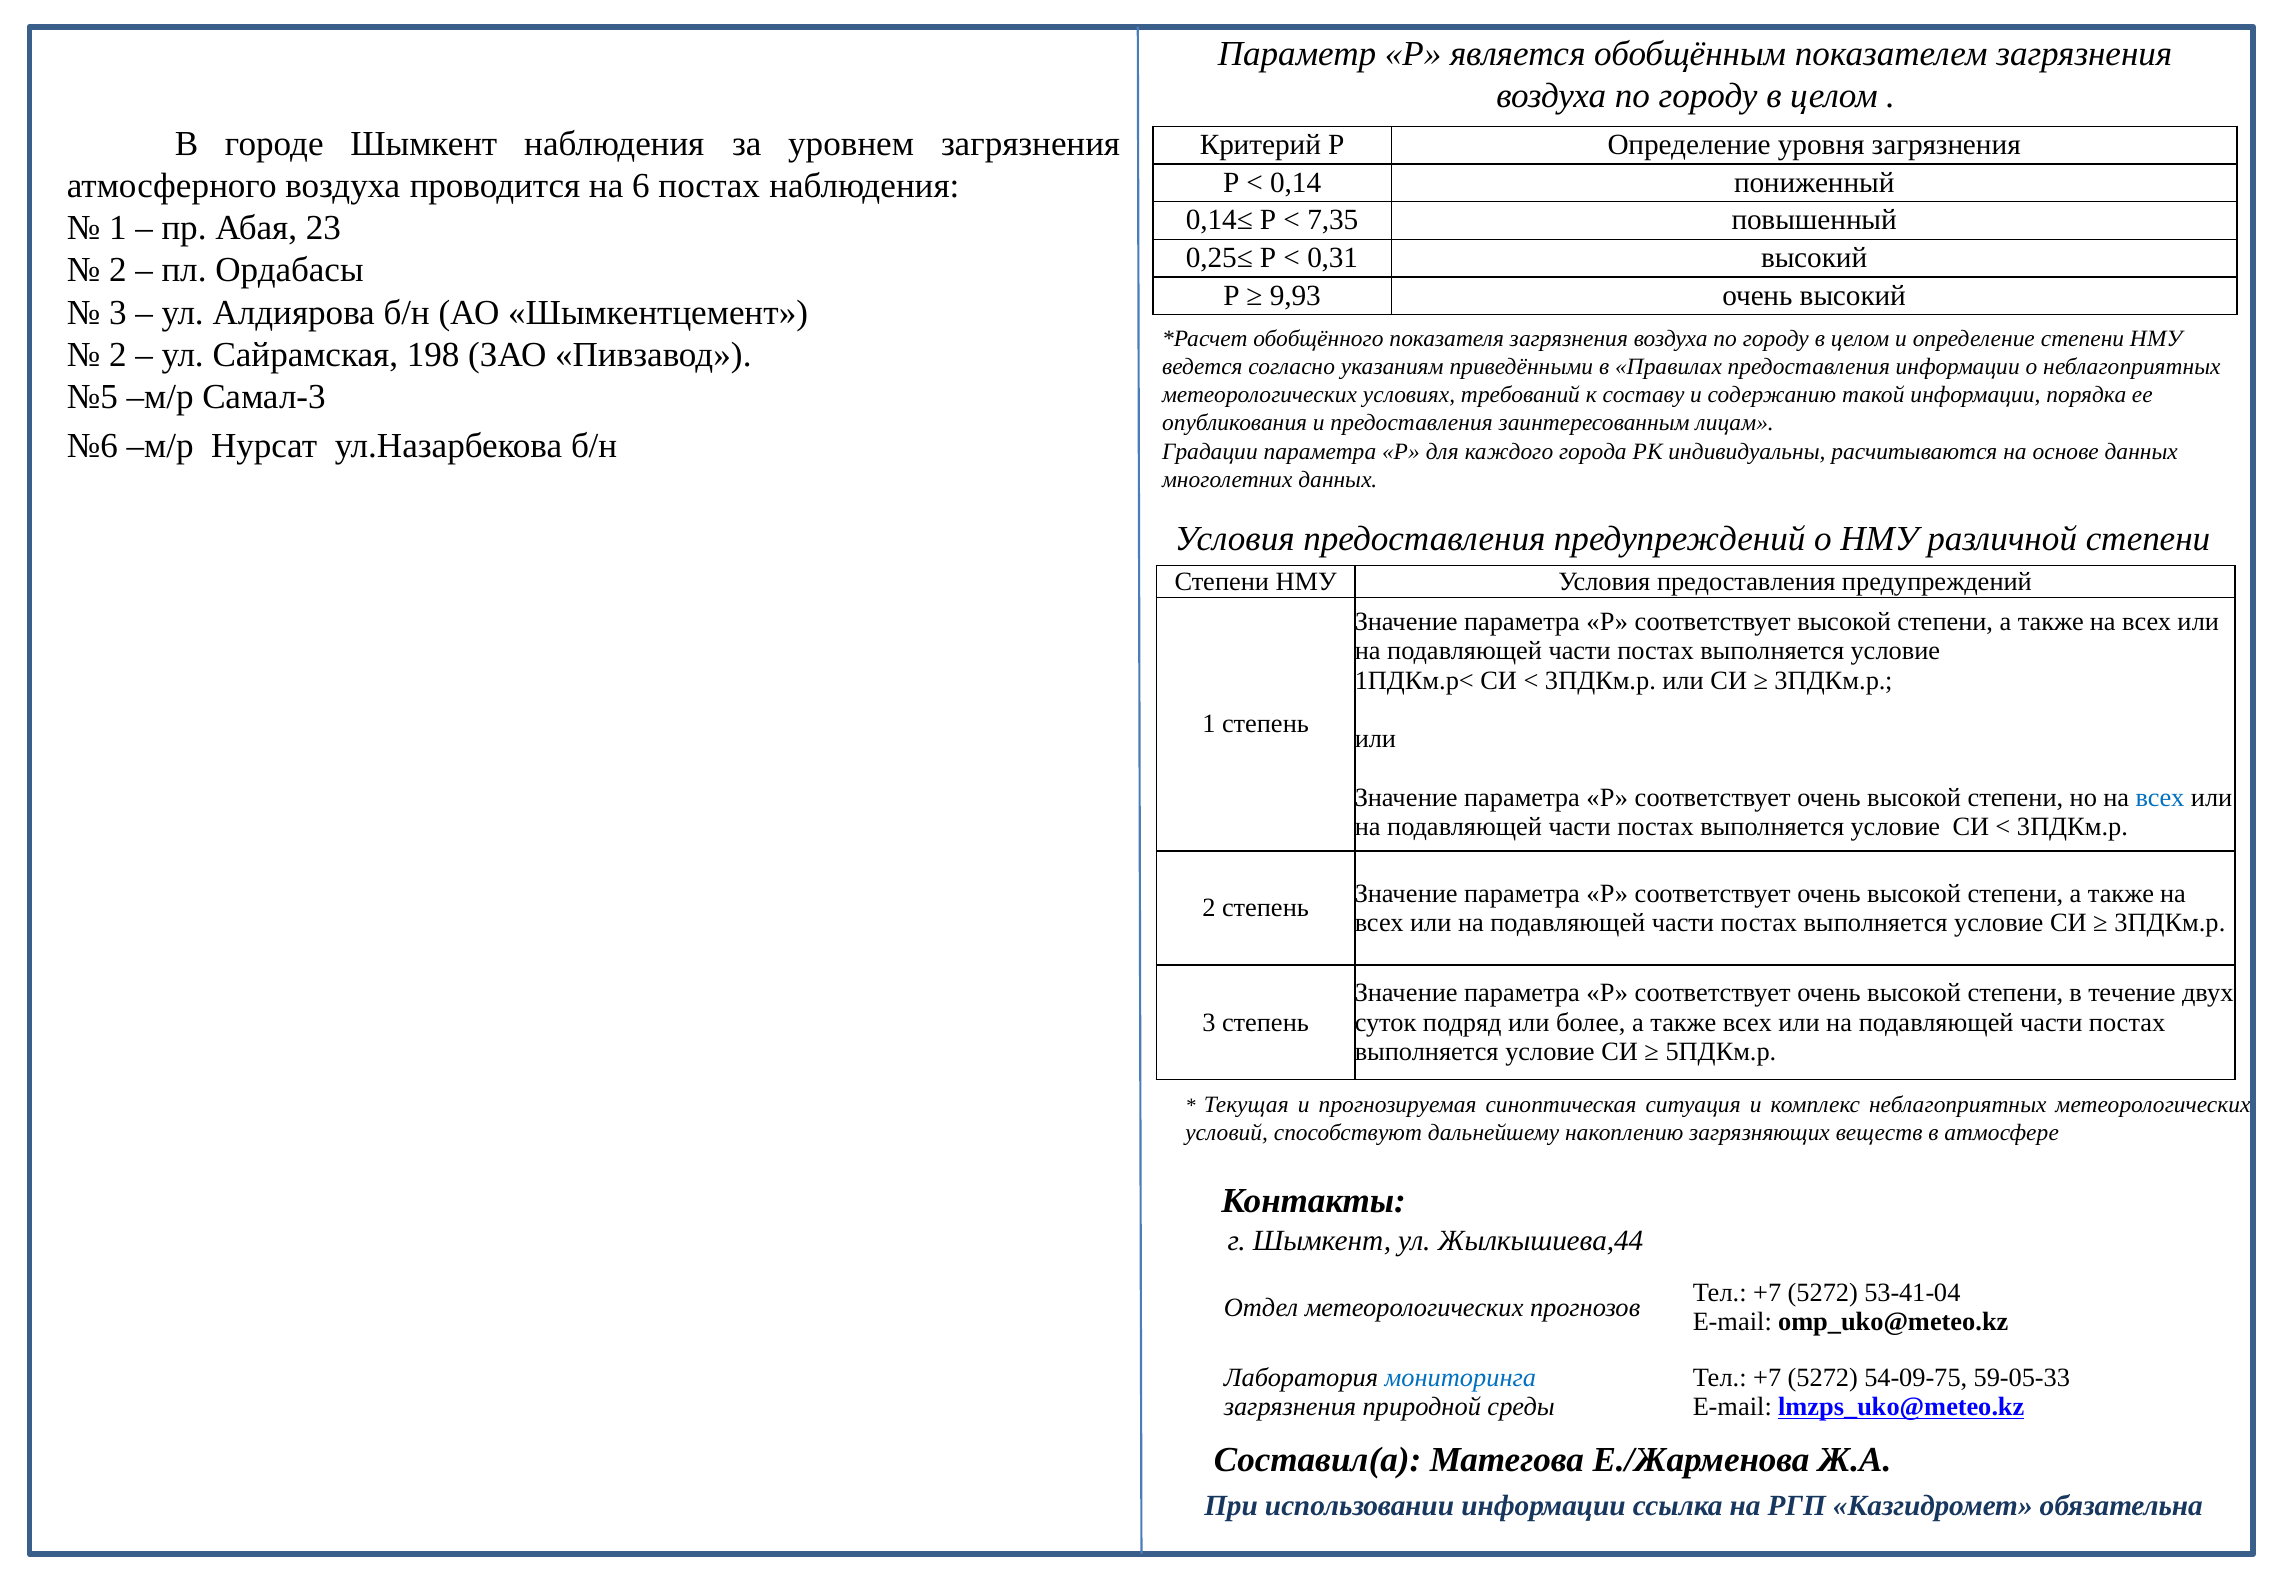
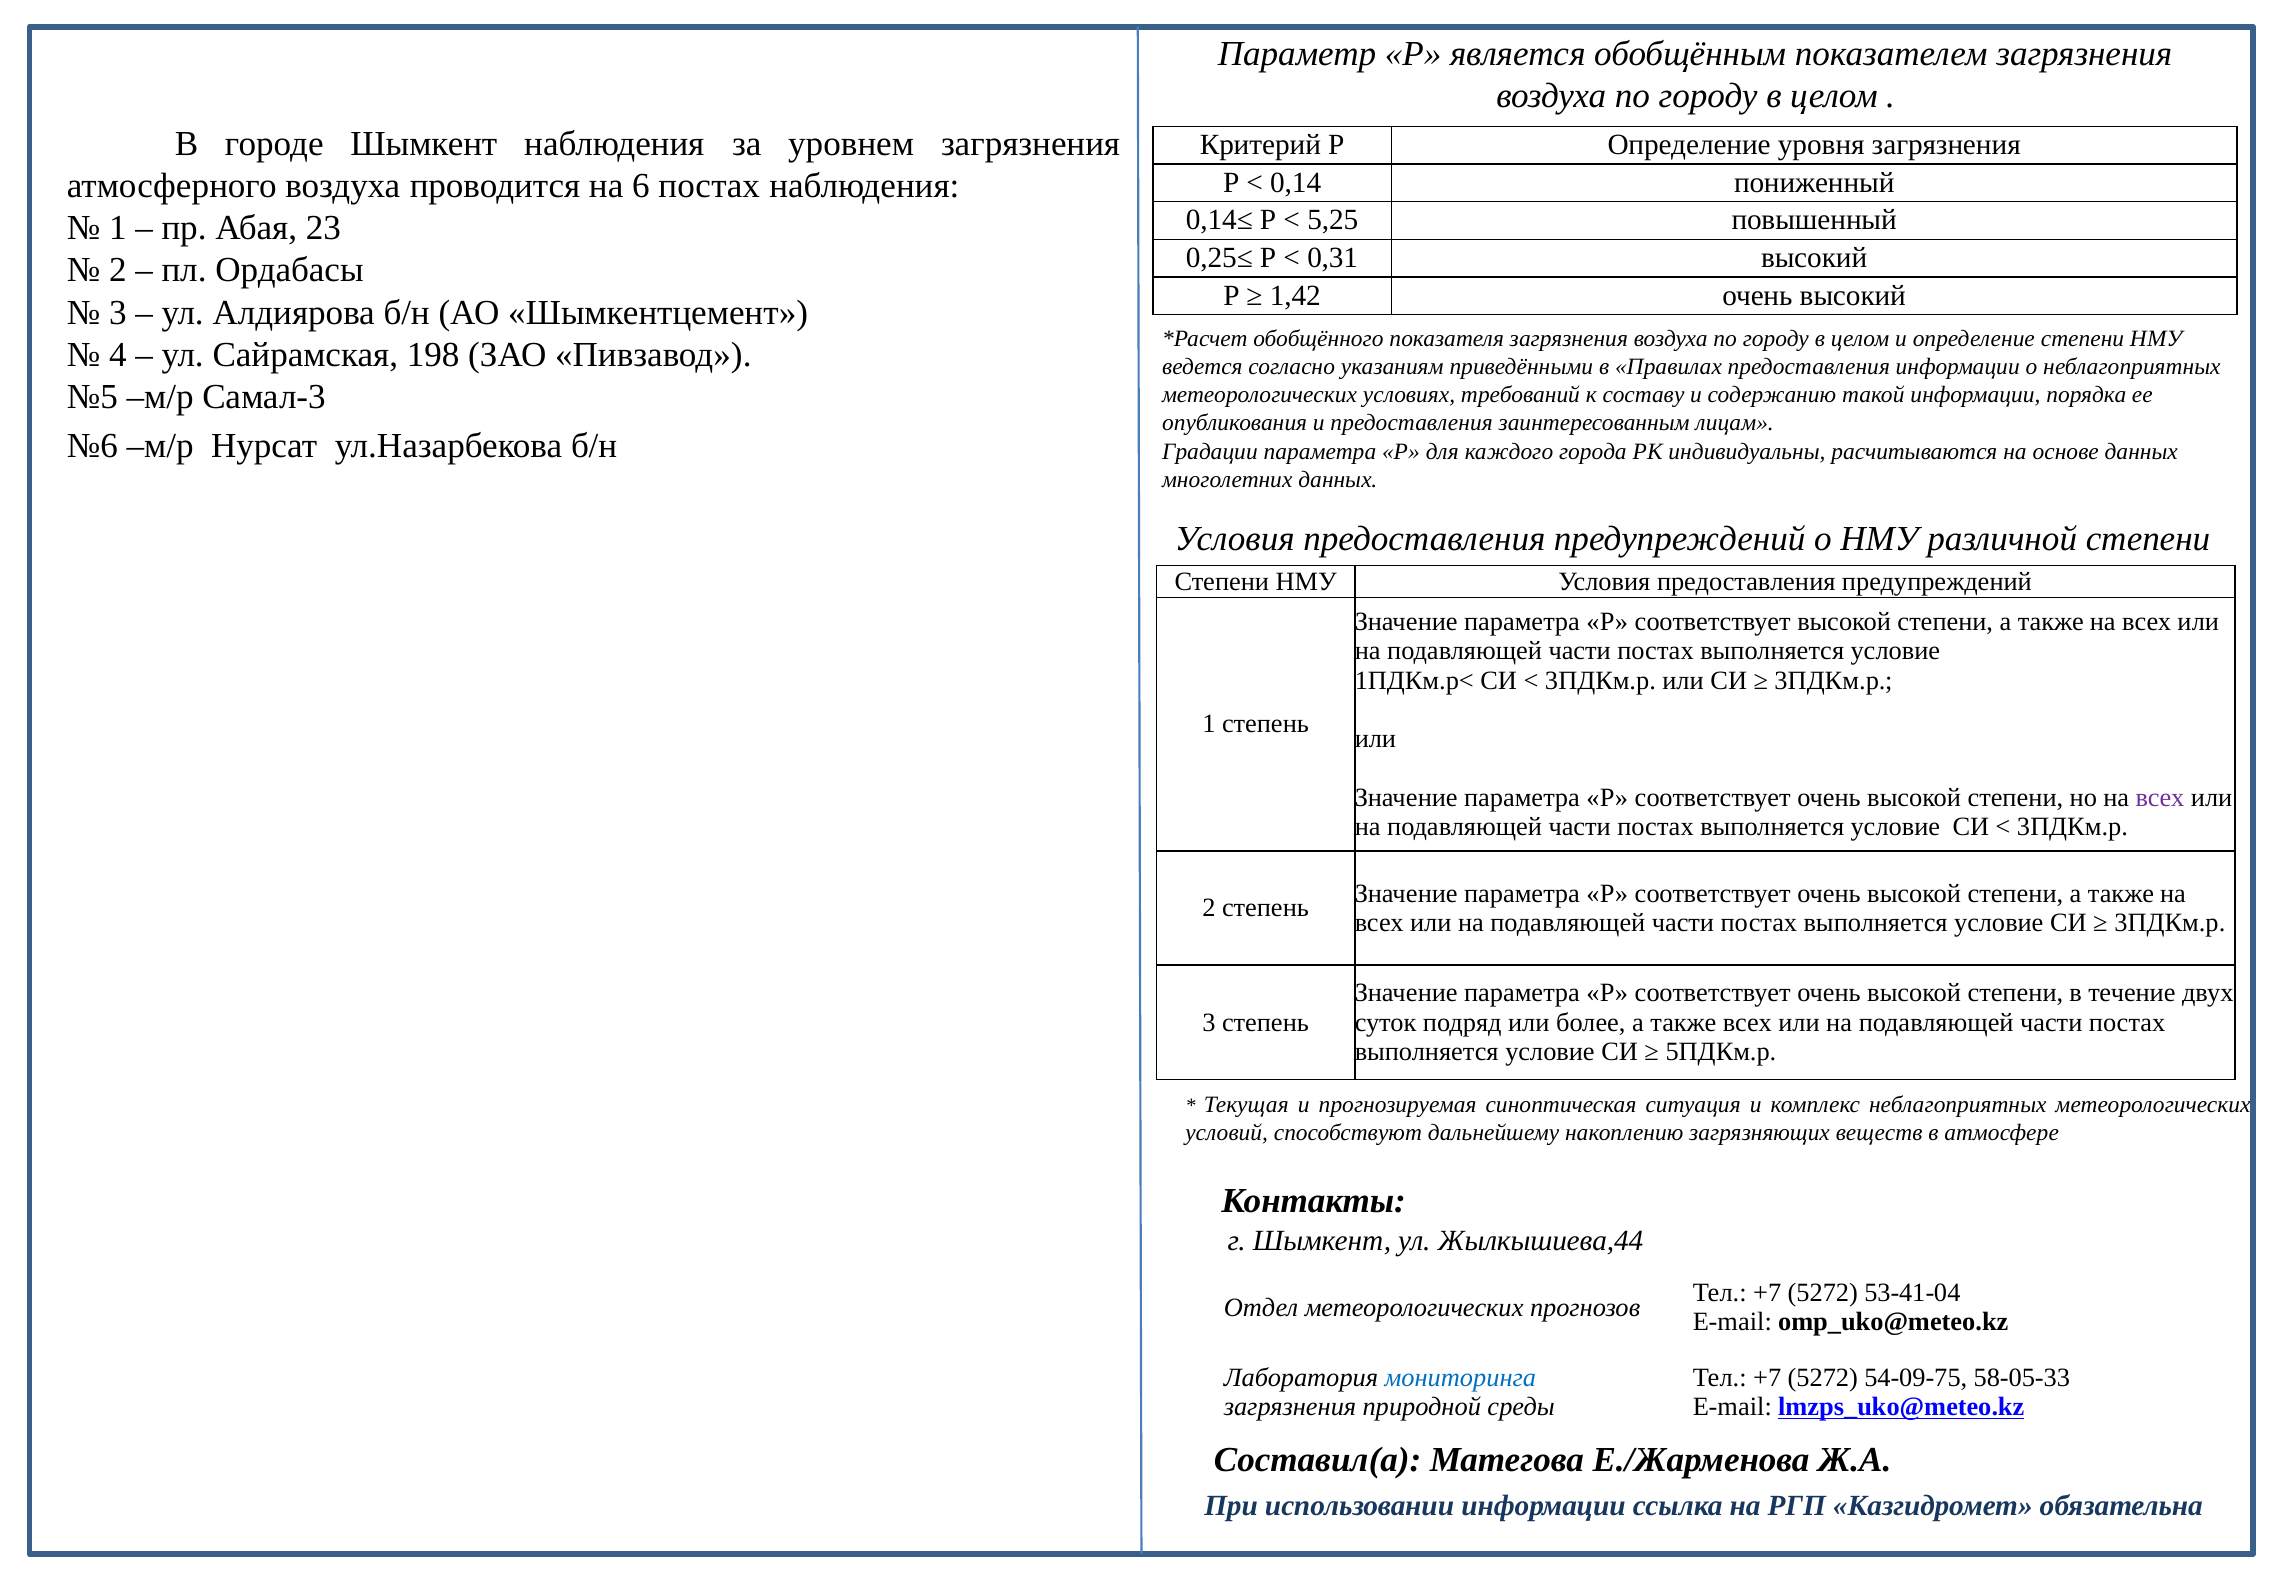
7,35: 7,35 -> 5,25
9,93: 9,93 -> 1,42
2 at (118, 354): 2 -> 4
всех at (2160, 797) colour: blue -> purple
59-05-33: 59-05-33 -> 58-05-33
